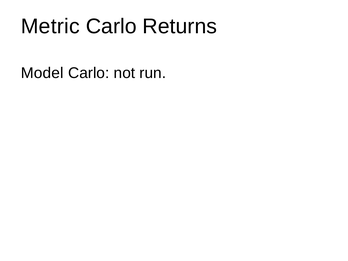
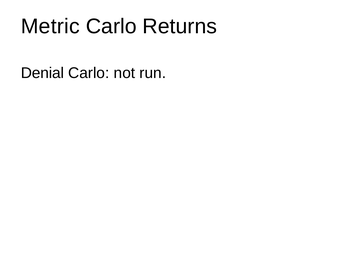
Model: Model -> Denial
